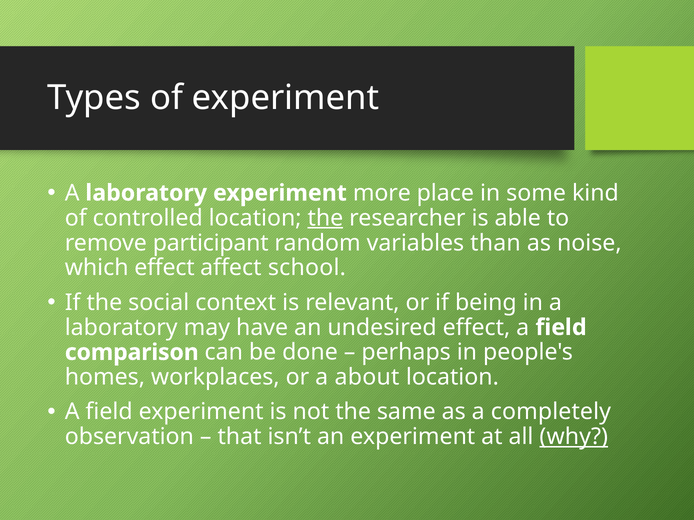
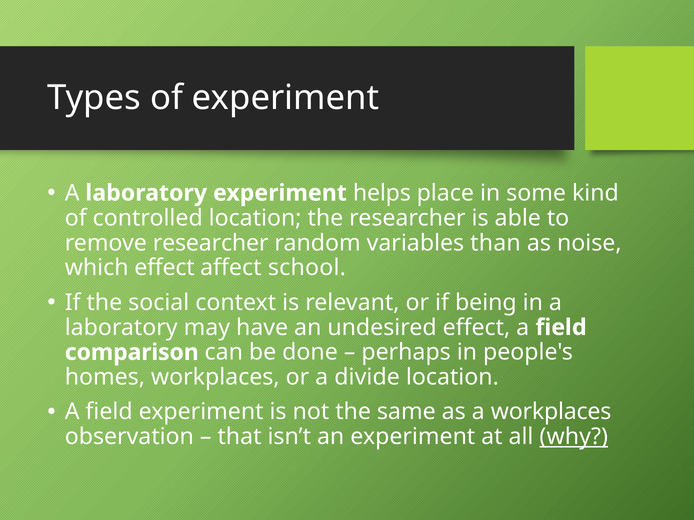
more: more -> helps
the at (325, 218) underline: present -> none
remove participant: participant -> researcher
about: about -> divide
a completely: completely -> workplaces
